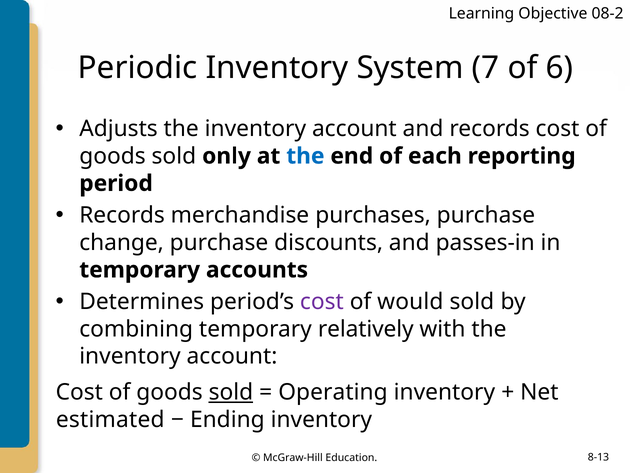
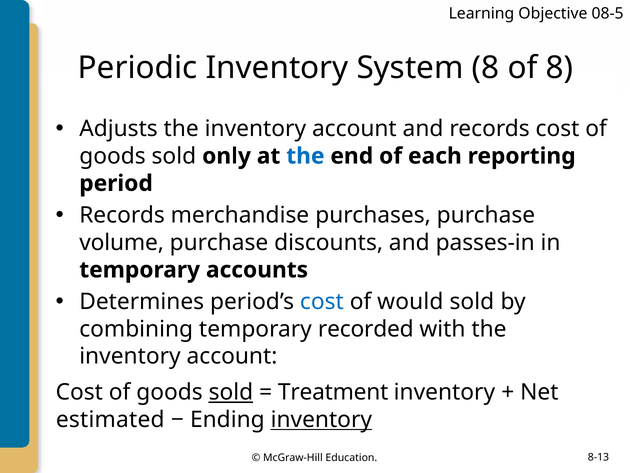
08-2: 08-2 -> 08-5
System 7: 7 -> 8
of 6: 6 -> 8
change: change -> volume
cost at (322, 301) colour: purple -> blue
relatively: relatively -> recorded
Operating: Operating -> Treatment
inventory at (321, 419) underline: none -> present
